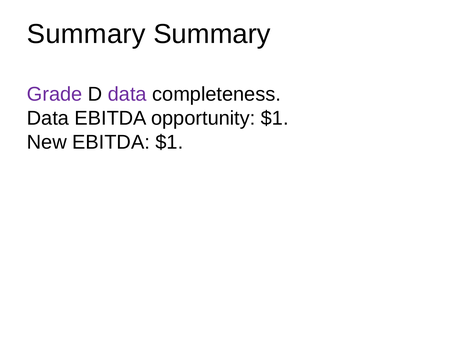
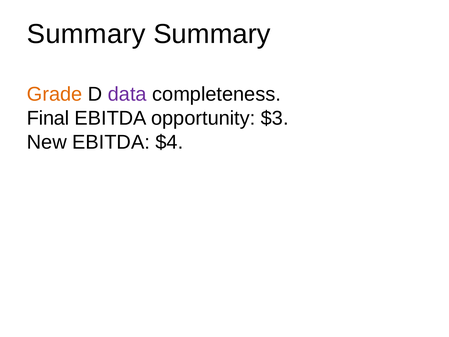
Grade colour: purple -> orange
Data at (48, 118): Data -> Final
opportunity $1: $1 -> $3
EBITDA $1: $1 -> $4
